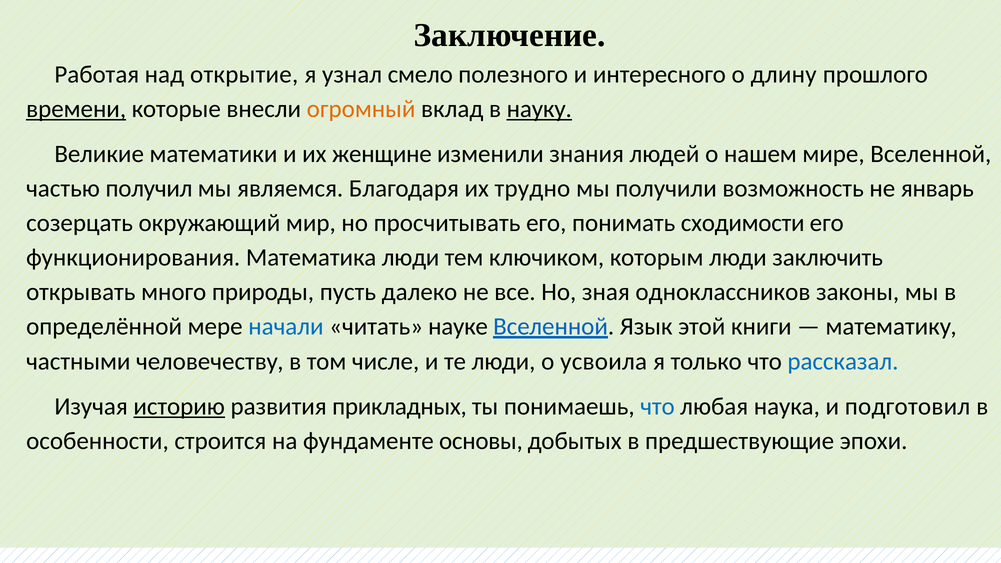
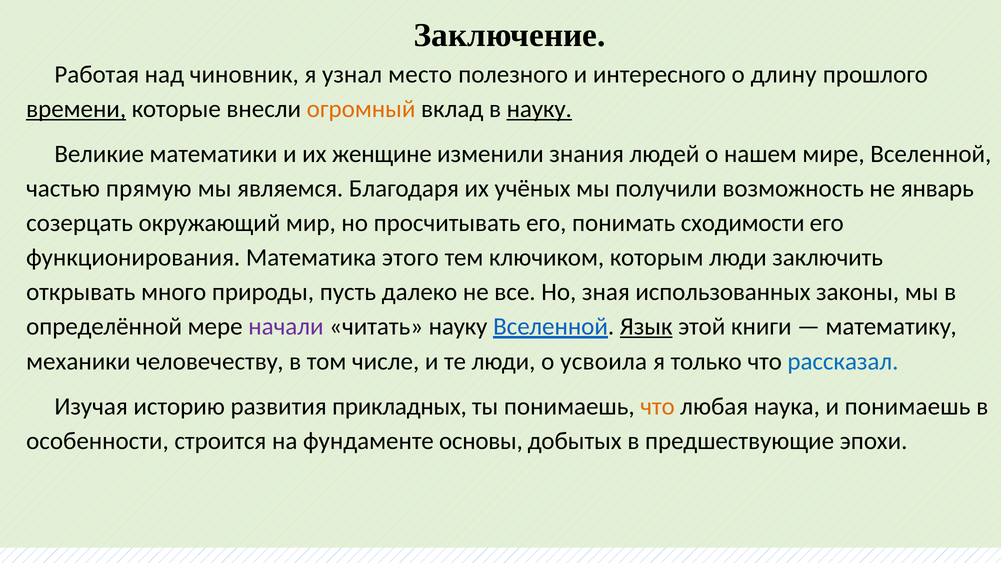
открытие: открытие -> чиновник
смело: смело -> место
получил: получил -> прямую
трудно: трудно -> учёных
Математика люди: люди -> этого
одноклассников: одноклассников -> использованных
начали colour: blue -> purple
читать науке: науке -> науку
Язык underline: none -> present
частными: частными -> механики
историю underline: present -> none
что at (657, 406) colour: blue -> orange
и подготовил: подготовил -> понимаешь
